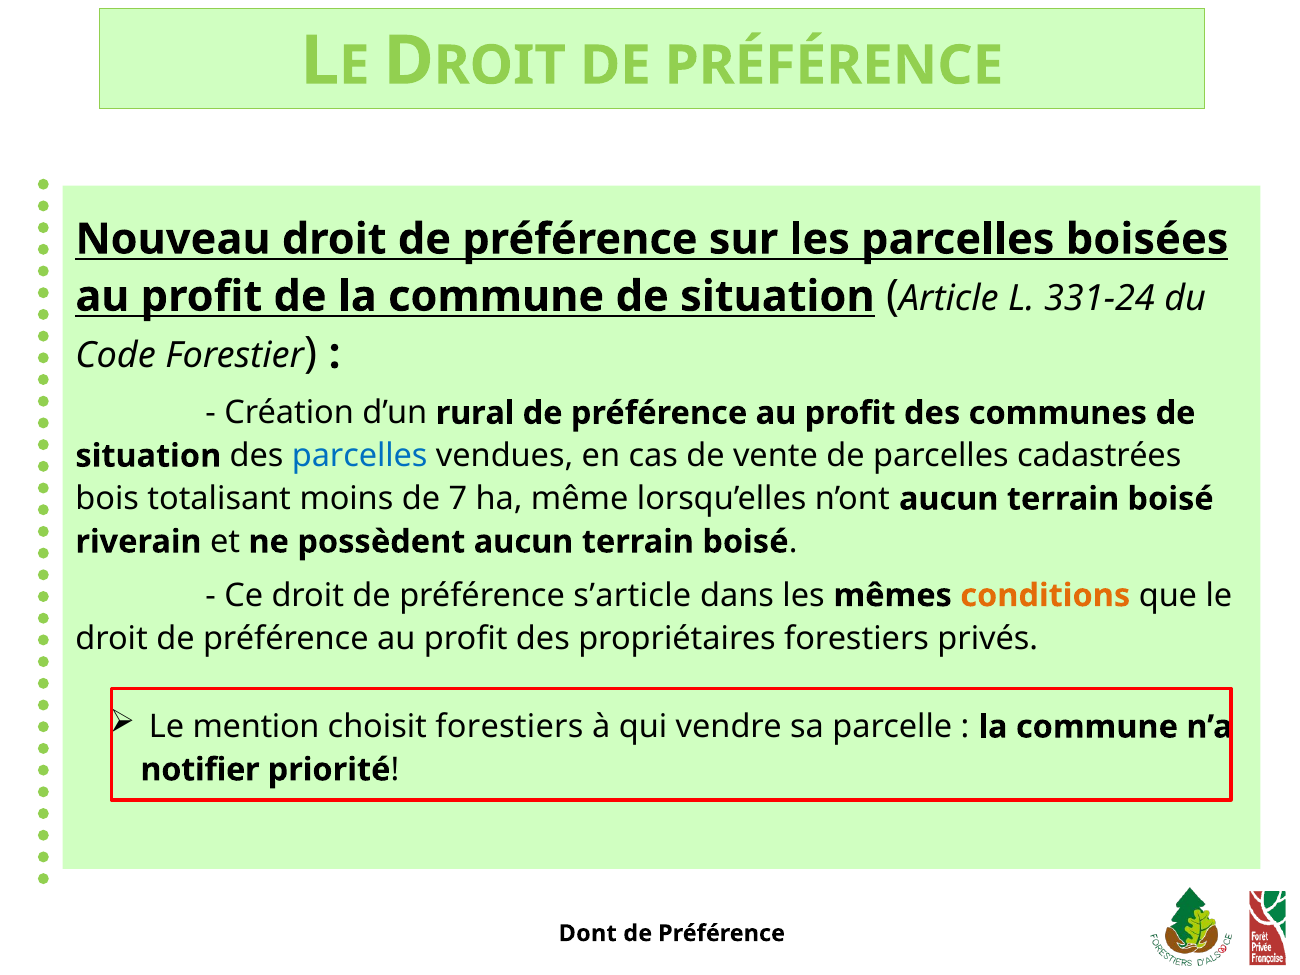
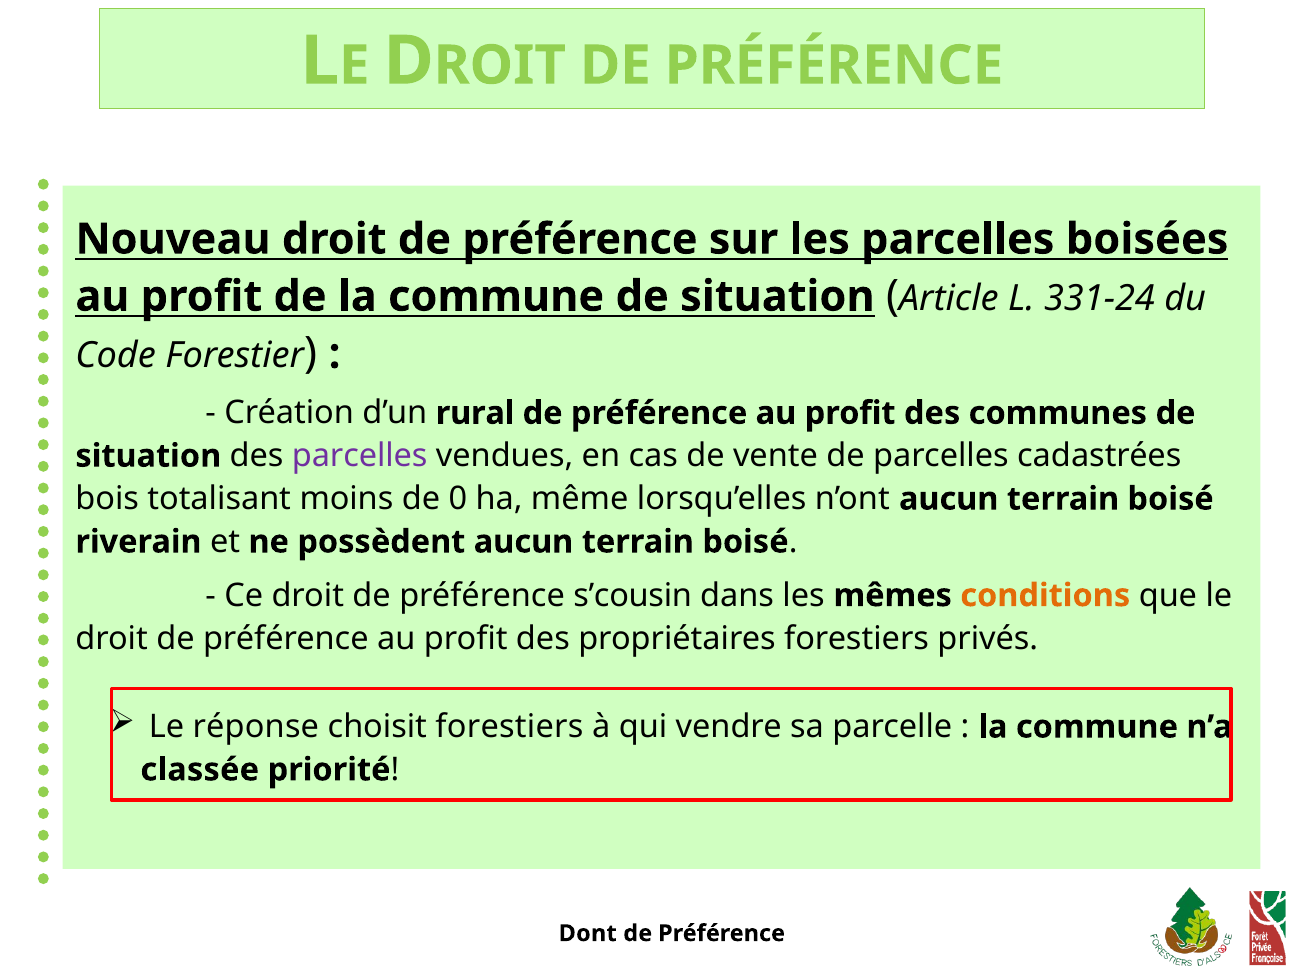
parcelles at (360, 456) colour: blue -> purple
7: 7 -> 0
s’article: s’article -> s’cousin
mention: mention -> réponse
notifier: notifier -> classée
